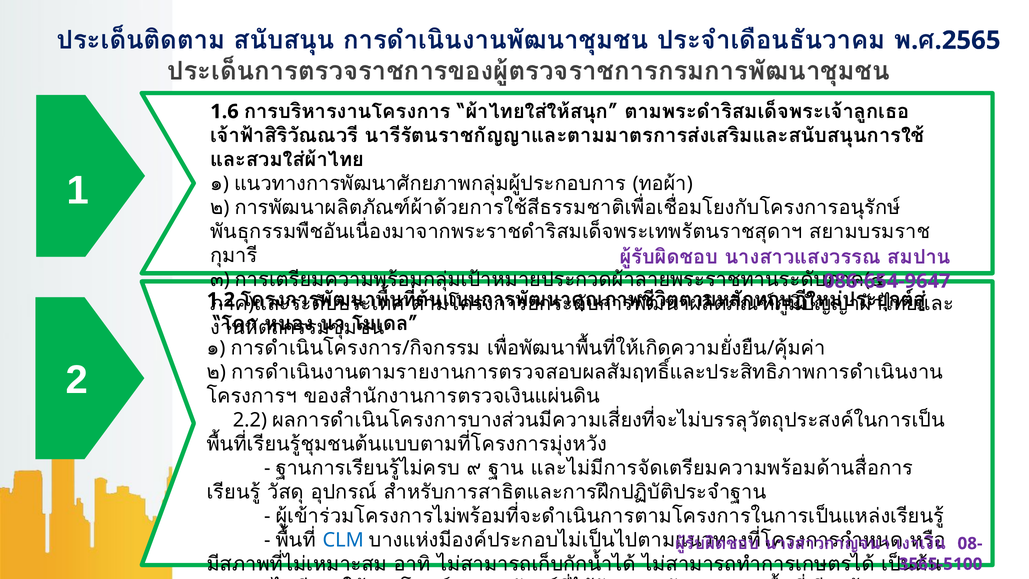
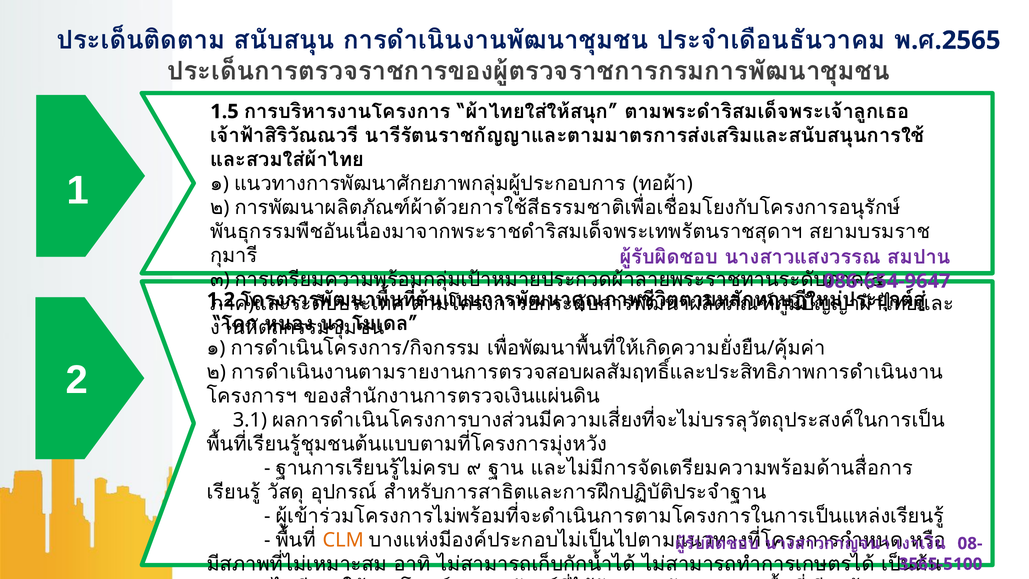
1.6: 1.6 -> 1.5
2.2 at (250, 420): 2.2 -> 3.1
CLM colour: blue -> orange
